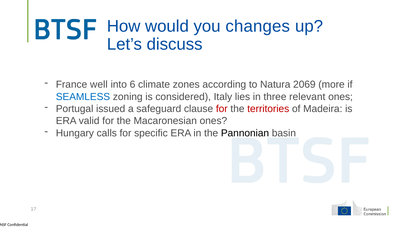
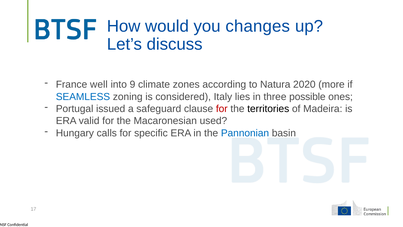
6: 6 -> 9
2069: 2069 -> 2020
relevant: relevant -> possible
territories colour: red -> black
Macaronesian ones: ones -> used
Pannonian colour: black -> blue
